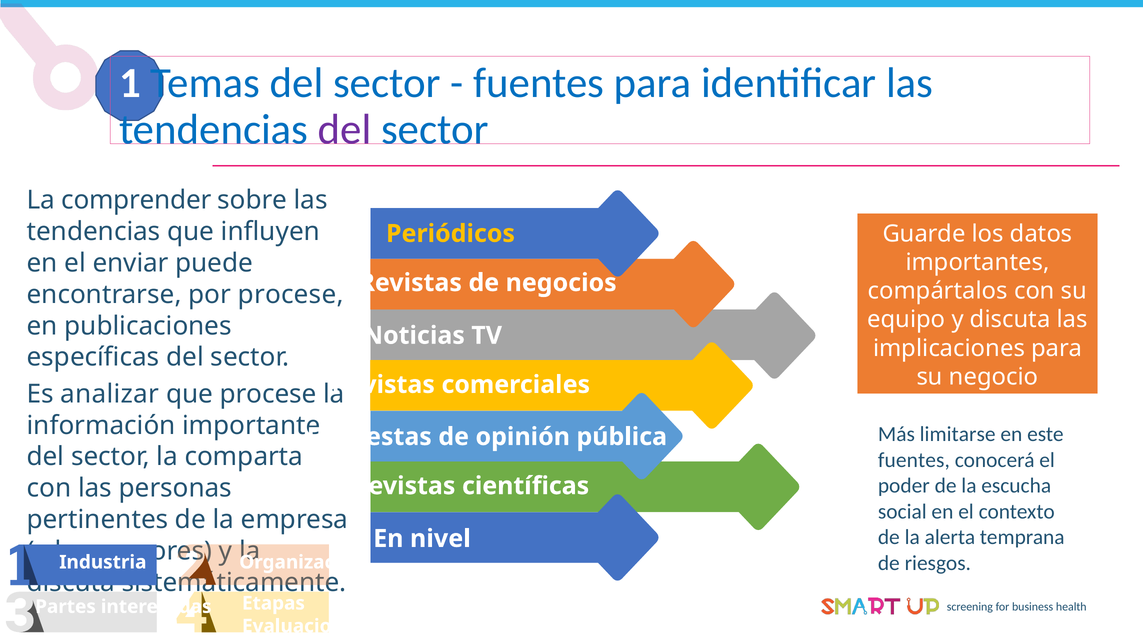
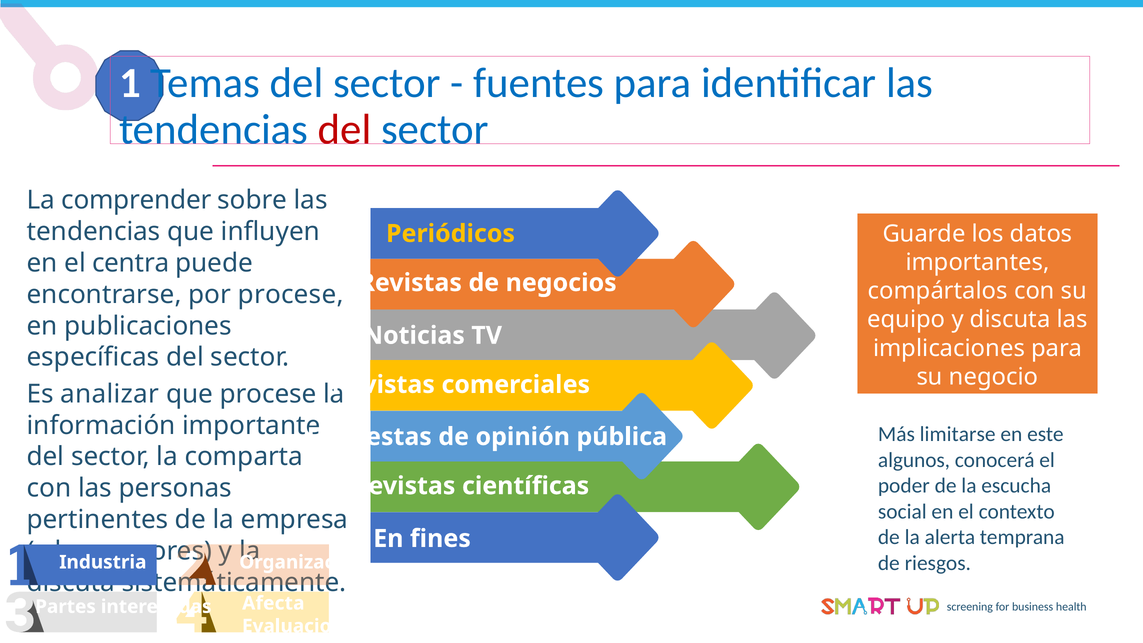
del at (345, 130) colour: purple -> red
enviar: enviar -> centra
fuentes at (914, 460): fuentes -> algunos
nivel: nivel -> fines
Etapas: Etapas -> Afecta
